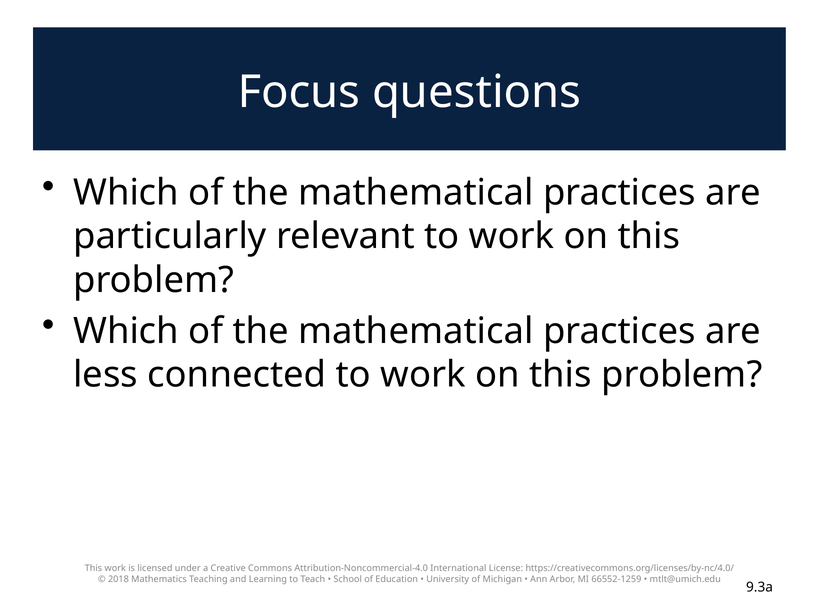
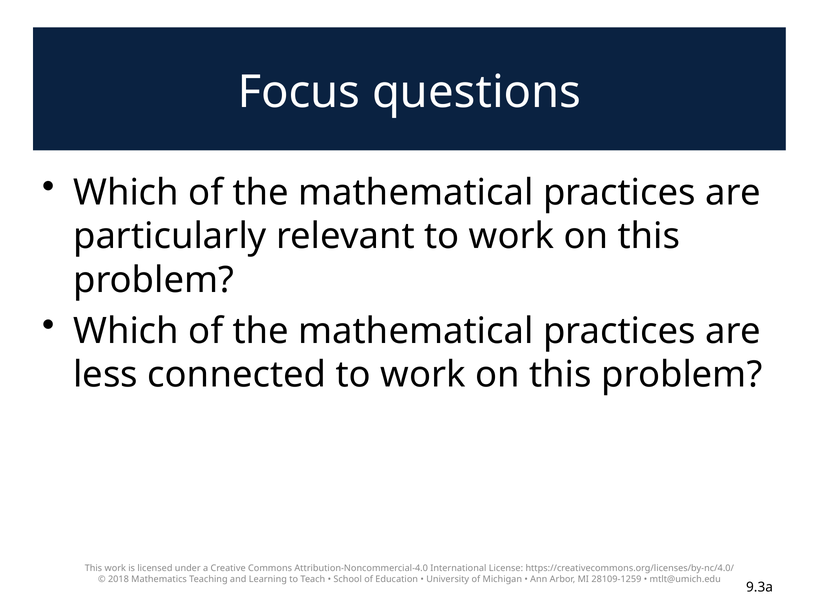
66552-1259: 66552-1259 -> 28109-1259
